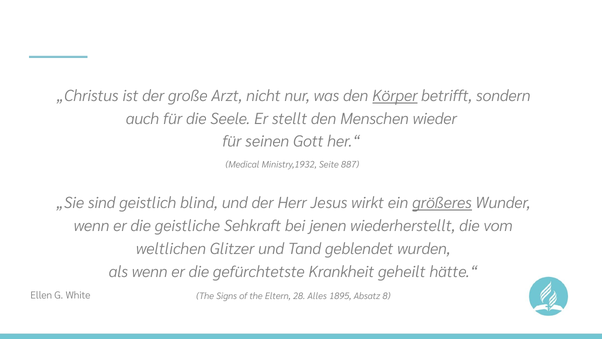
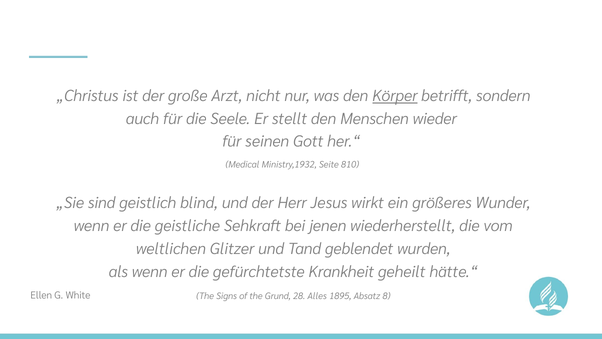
887: 887 -> 810
größeres underline: present -> none
Eltern: Eltern -> Grund
